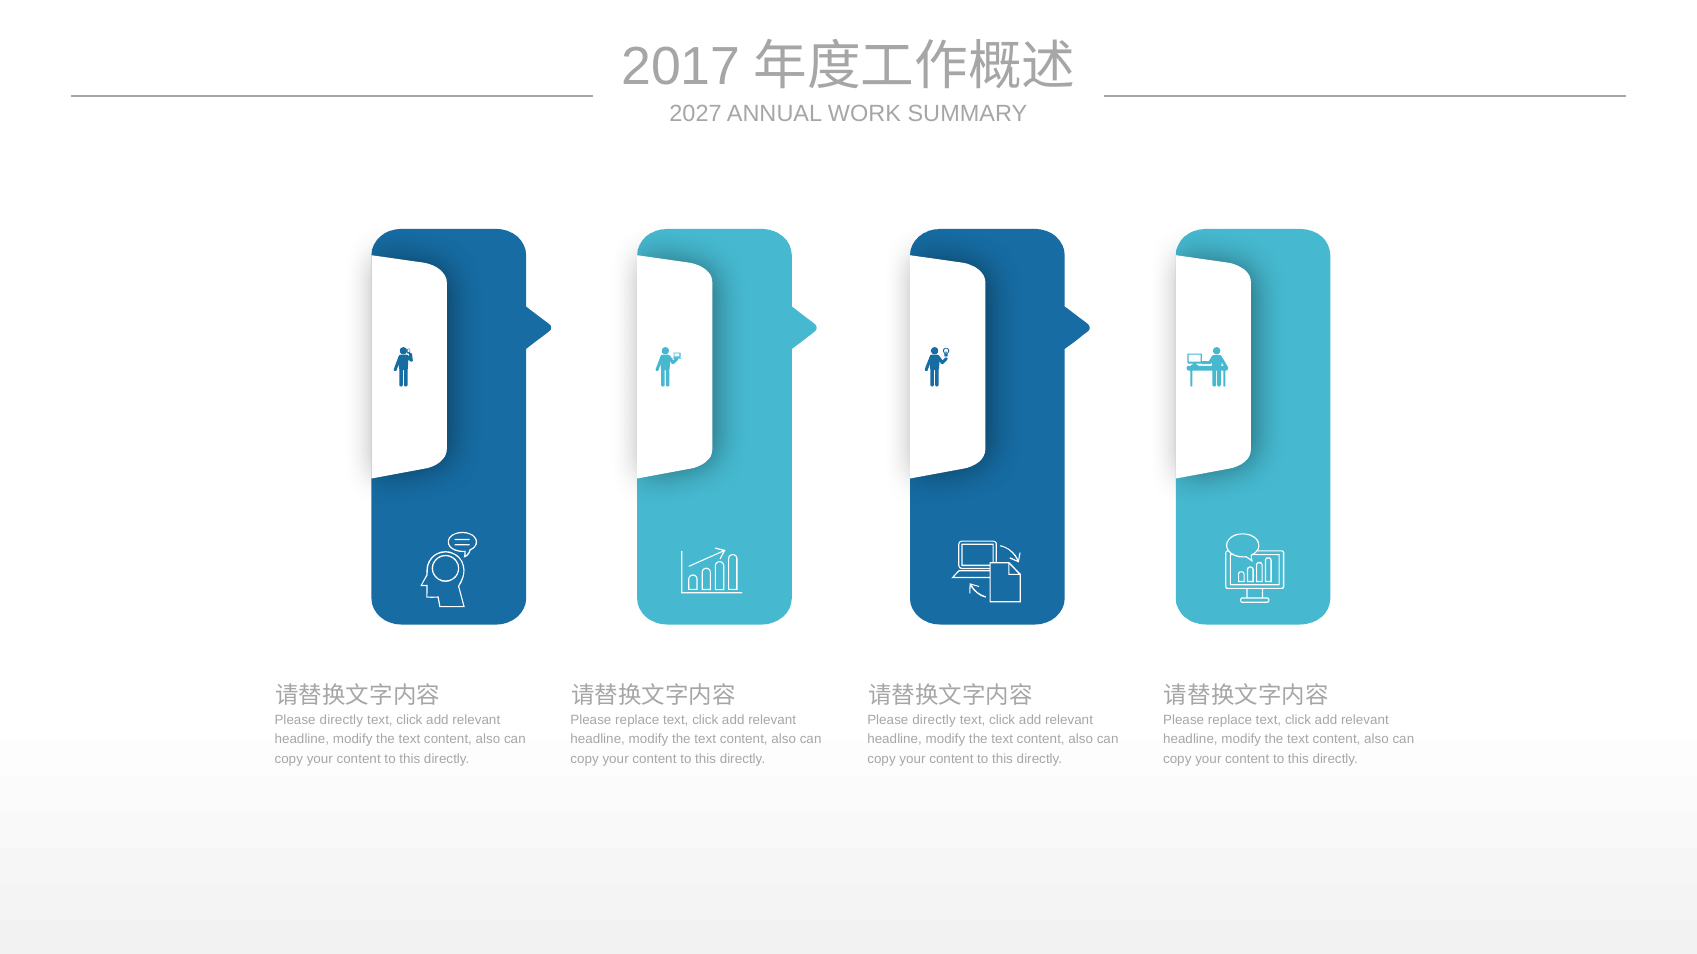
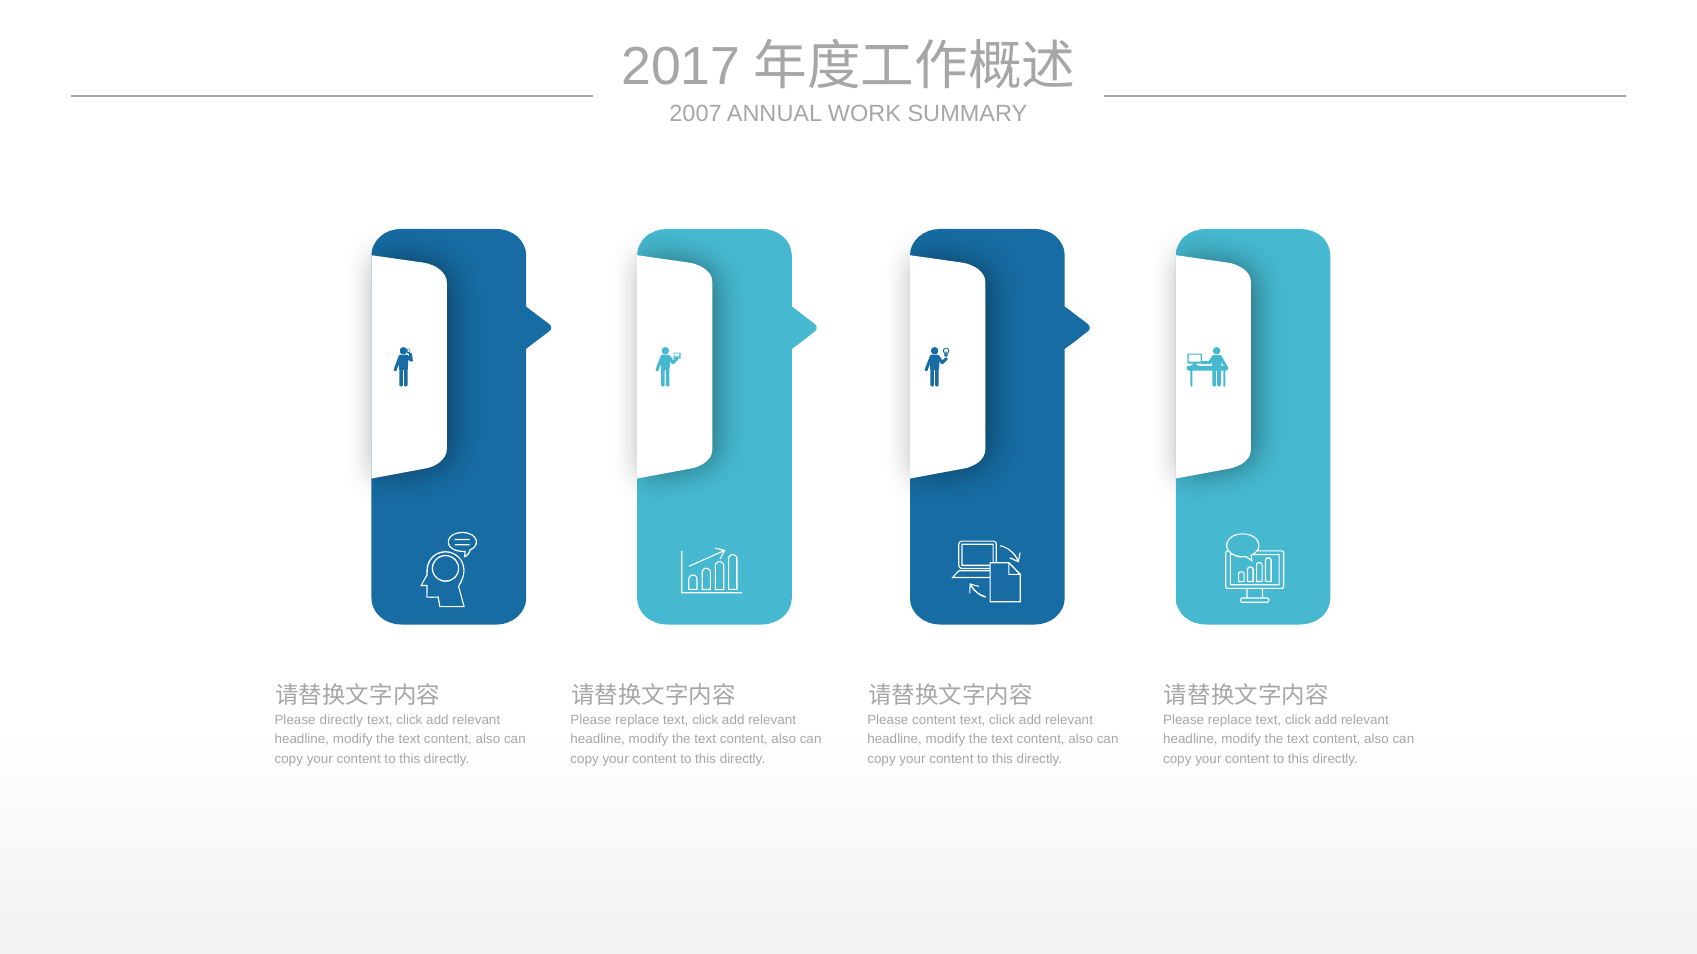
2027: 2027 -> 2007
directly at (934, 721): directly -> content
